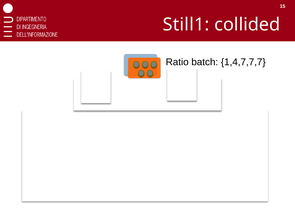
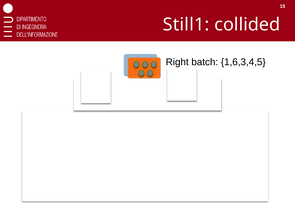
Ratio: Ratio -> Right
1,4,7,7,7: 1,4,7,7,7 -> 1,6,3,4,5
